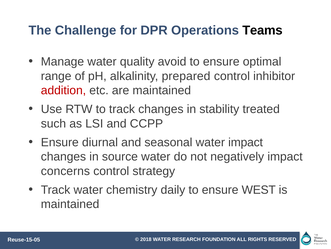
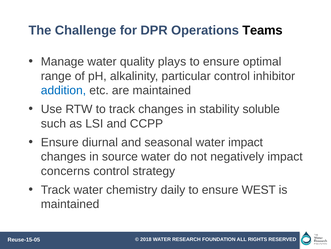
avoid: avoid -> plays
prepared: prepared -> particular
addition colour: red -> blue
treated: treated -> soluble
